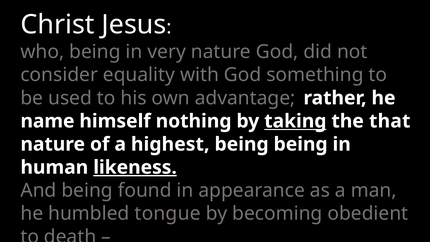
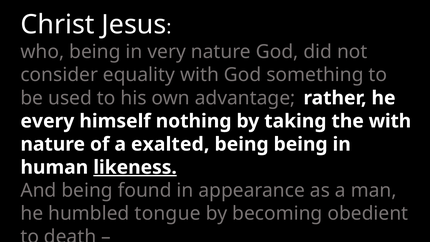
name: name -> every
taking underline: present -> none
the that: that -> with
highest: highest -> exalted
